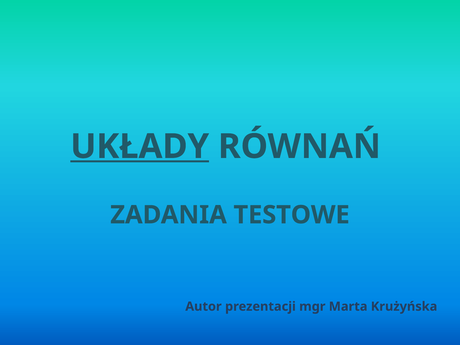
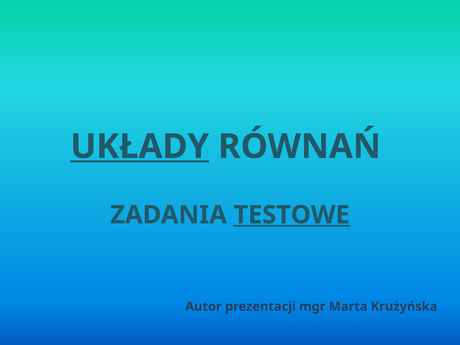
TESTOWE underline: none -> present
